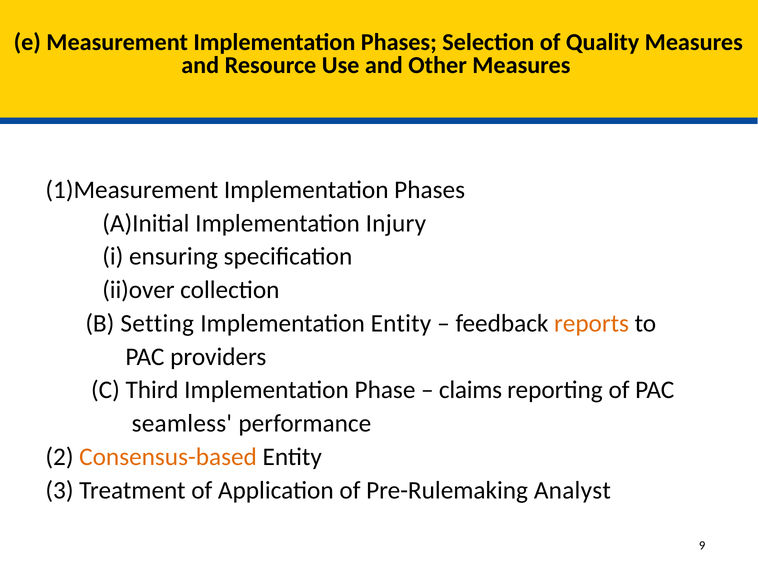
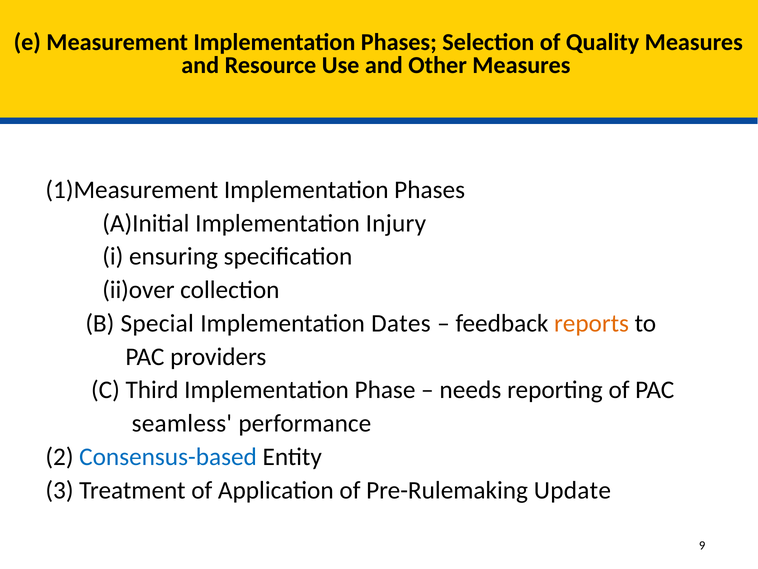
Setting: Setting -> Special
Implementation Entity: Entity -> Dates
claims: claims -> needs
Consensus-based colour: orange -> blue
Analyst: Analyst -> Update
